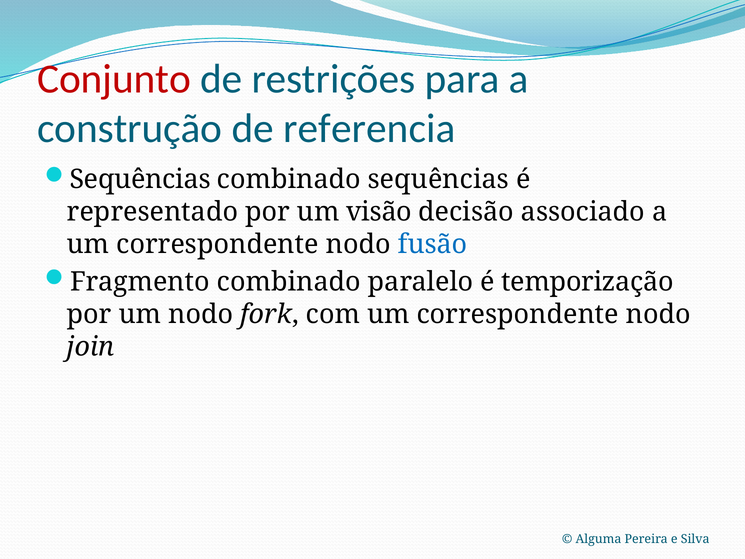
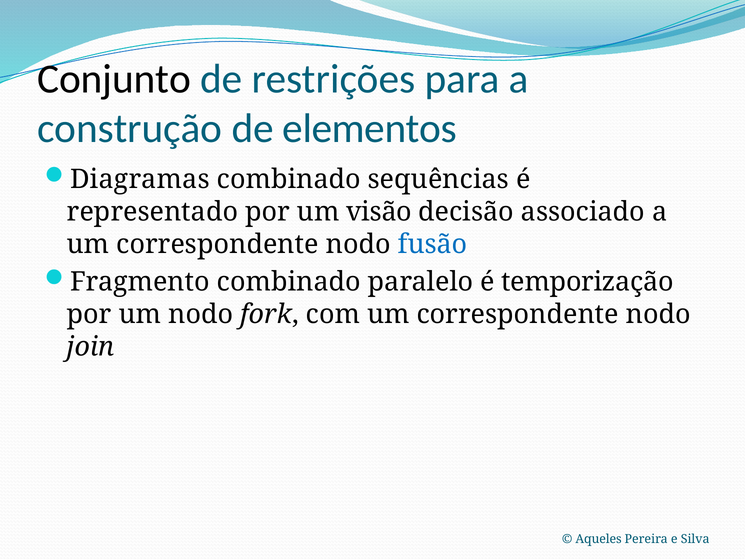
Conjunto colour: red -> black
referencia: referencia -> elementos
Sequências at (140, 179): Sequências -> Diagramas
Alguma: Alguma -> Aqueles
